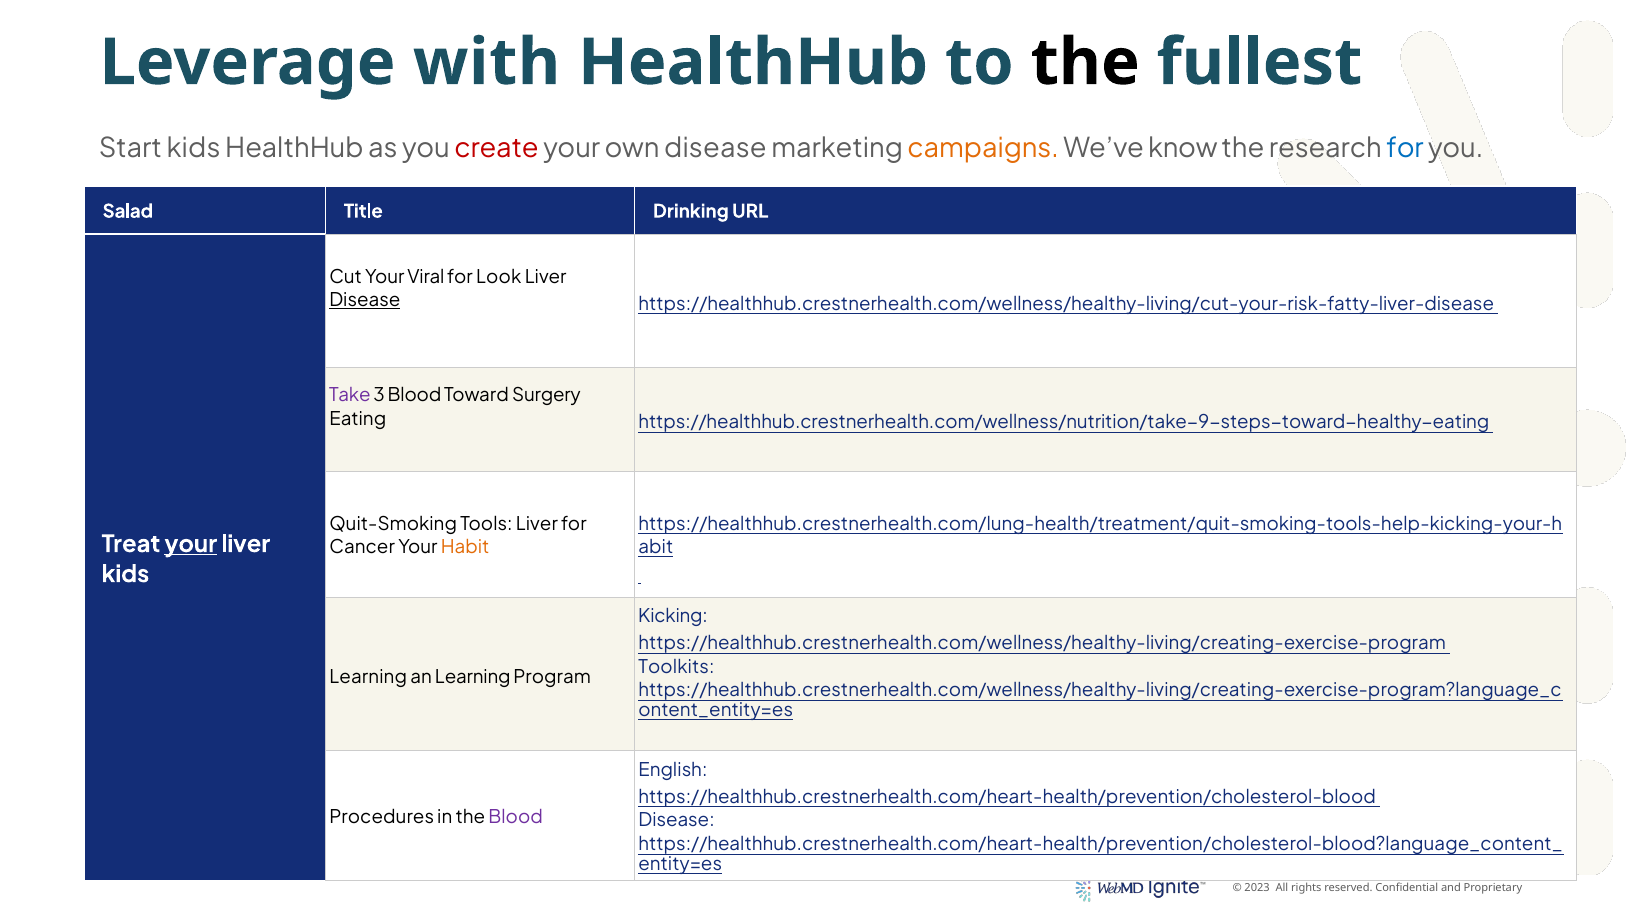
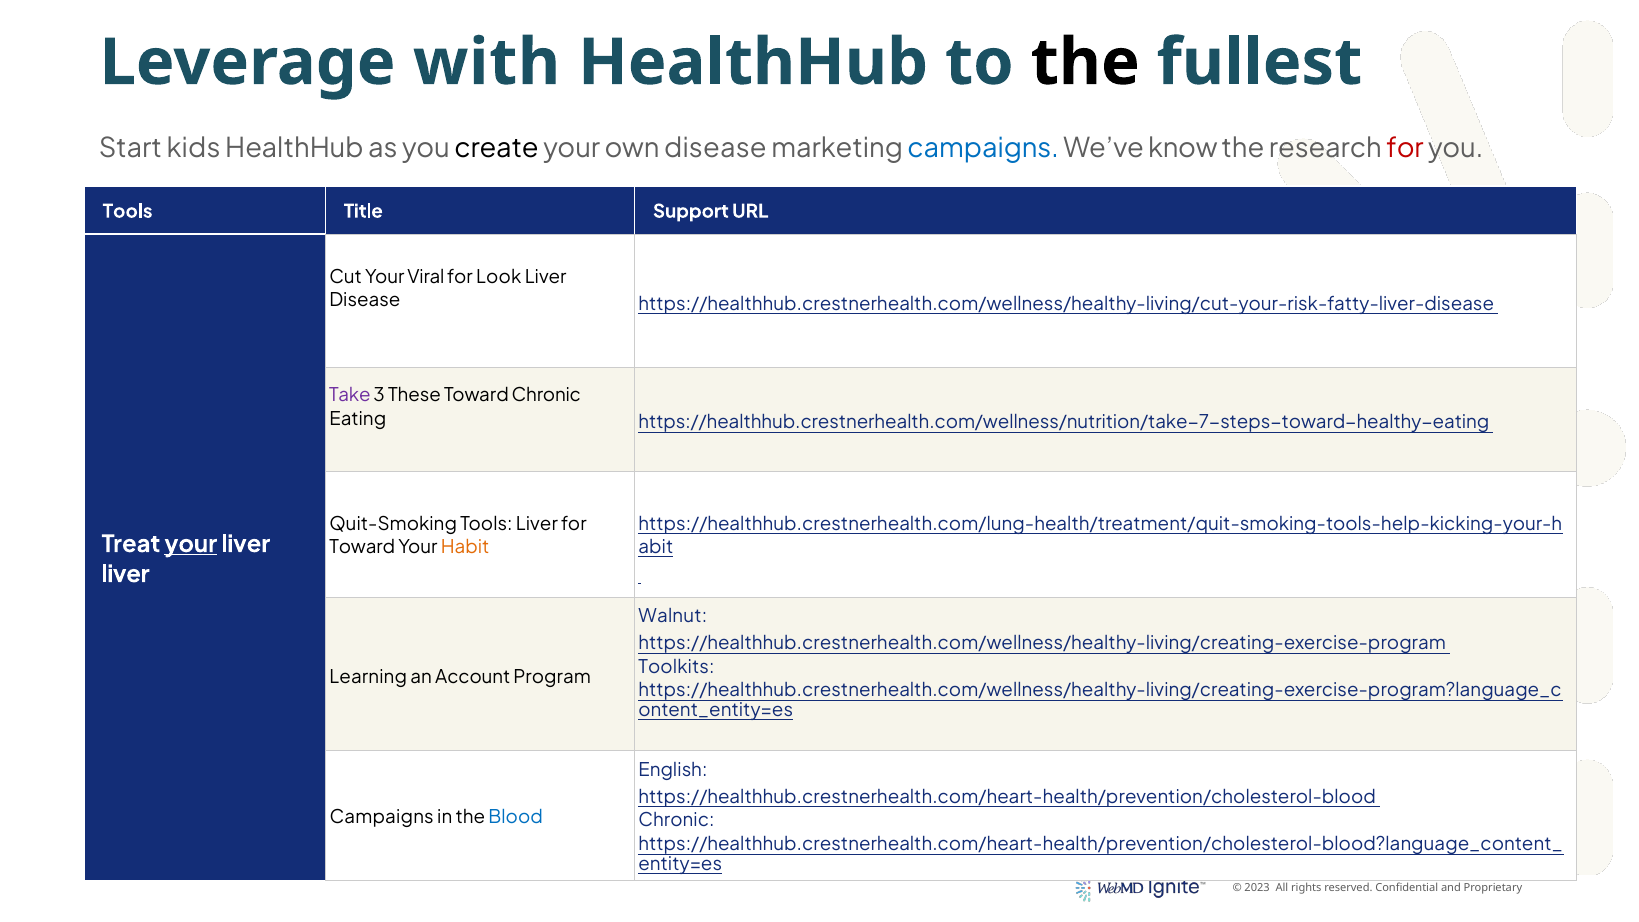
create colour: red -> black
campaigns at (983, 148) colour: orange -> blue
for at (1405, 148) colour: blue -> red
Salad at (128, 211): Salad -> Tools
Drinking: Drinking -> Support
Disease at (365, 300) underline: present -> none
3 Blood: Blood -> These
Toward Surgery: Surgery -> Chronic
https://healthhub.crestnerhealth.com/wellness/nutrition/take-9-steps-toward-healthy-eating: https://healthhub.crestnerhealth.com/wellness/nutrition/take-9-steps-toward-healthy-eating -> https://healthhub.crestnerhealth.com/wellness/nutrition/take-7-steps-toward-healthy-eating
Cancer at (362, 547): Cancer -> Toward
kids at (125, 574): kids -> liver
Kicking: Kicking -> Walnut
an Learning: Learning -> Account
Procedures at (382, 817): Procedures -> Campaigns
Blood at (516, 817) colour: purple -> blue
Disease at (677, 821): Disease -> Chronic
